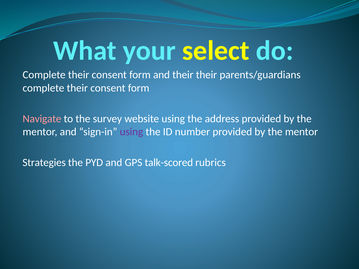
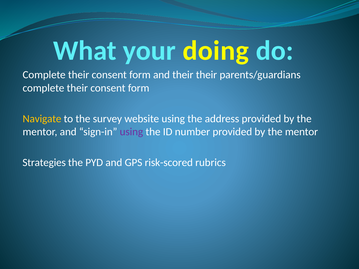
select: select -> doing
Navigate colour: pink -> yellow
talk-scored: talk-scored -> risk-scored
